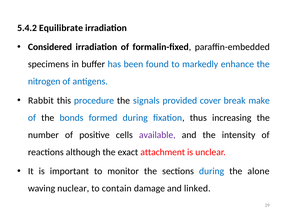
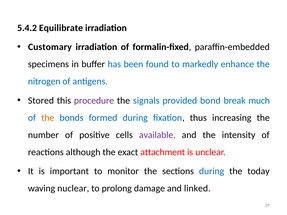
Considered: Considered -> Customary
Rabbit: Rabbit -> Stored
procedure colour: blue -> purple
cover: cover -> bond
make: make -> much
the at (48, 118) colour: black -> orange
alone: alone -> today
contain: contain -> prolong
